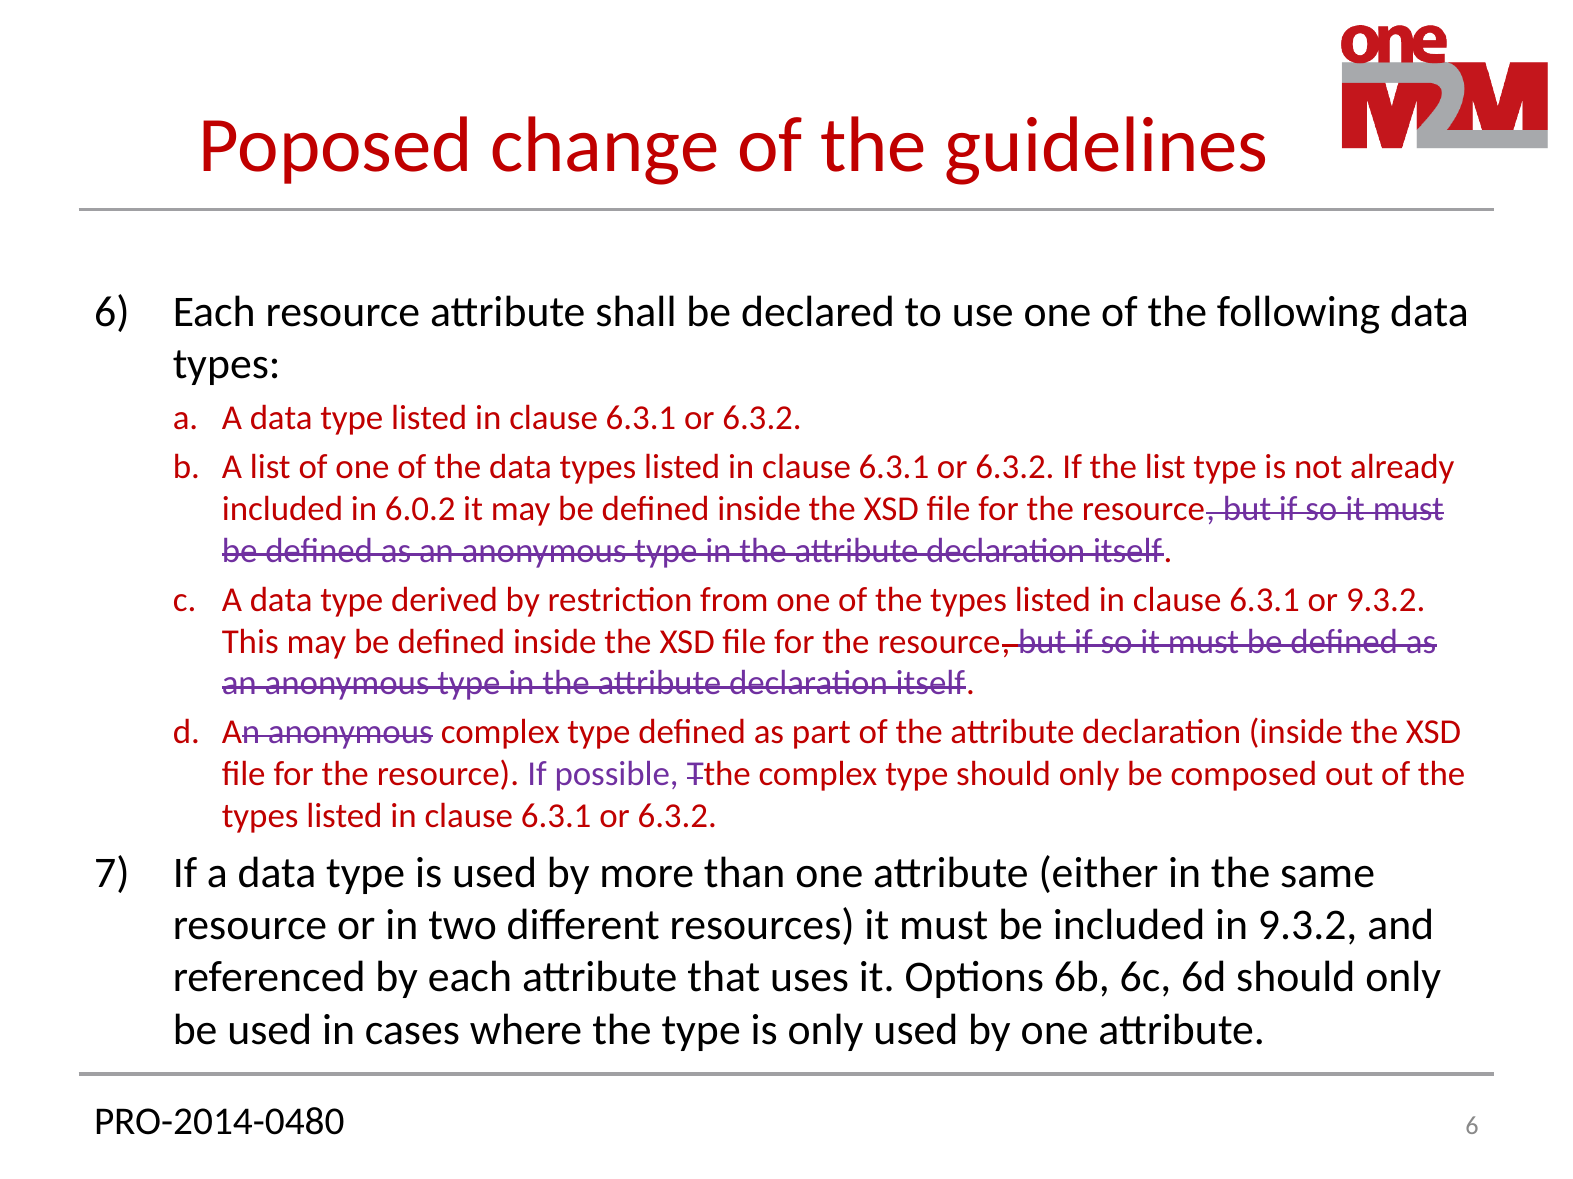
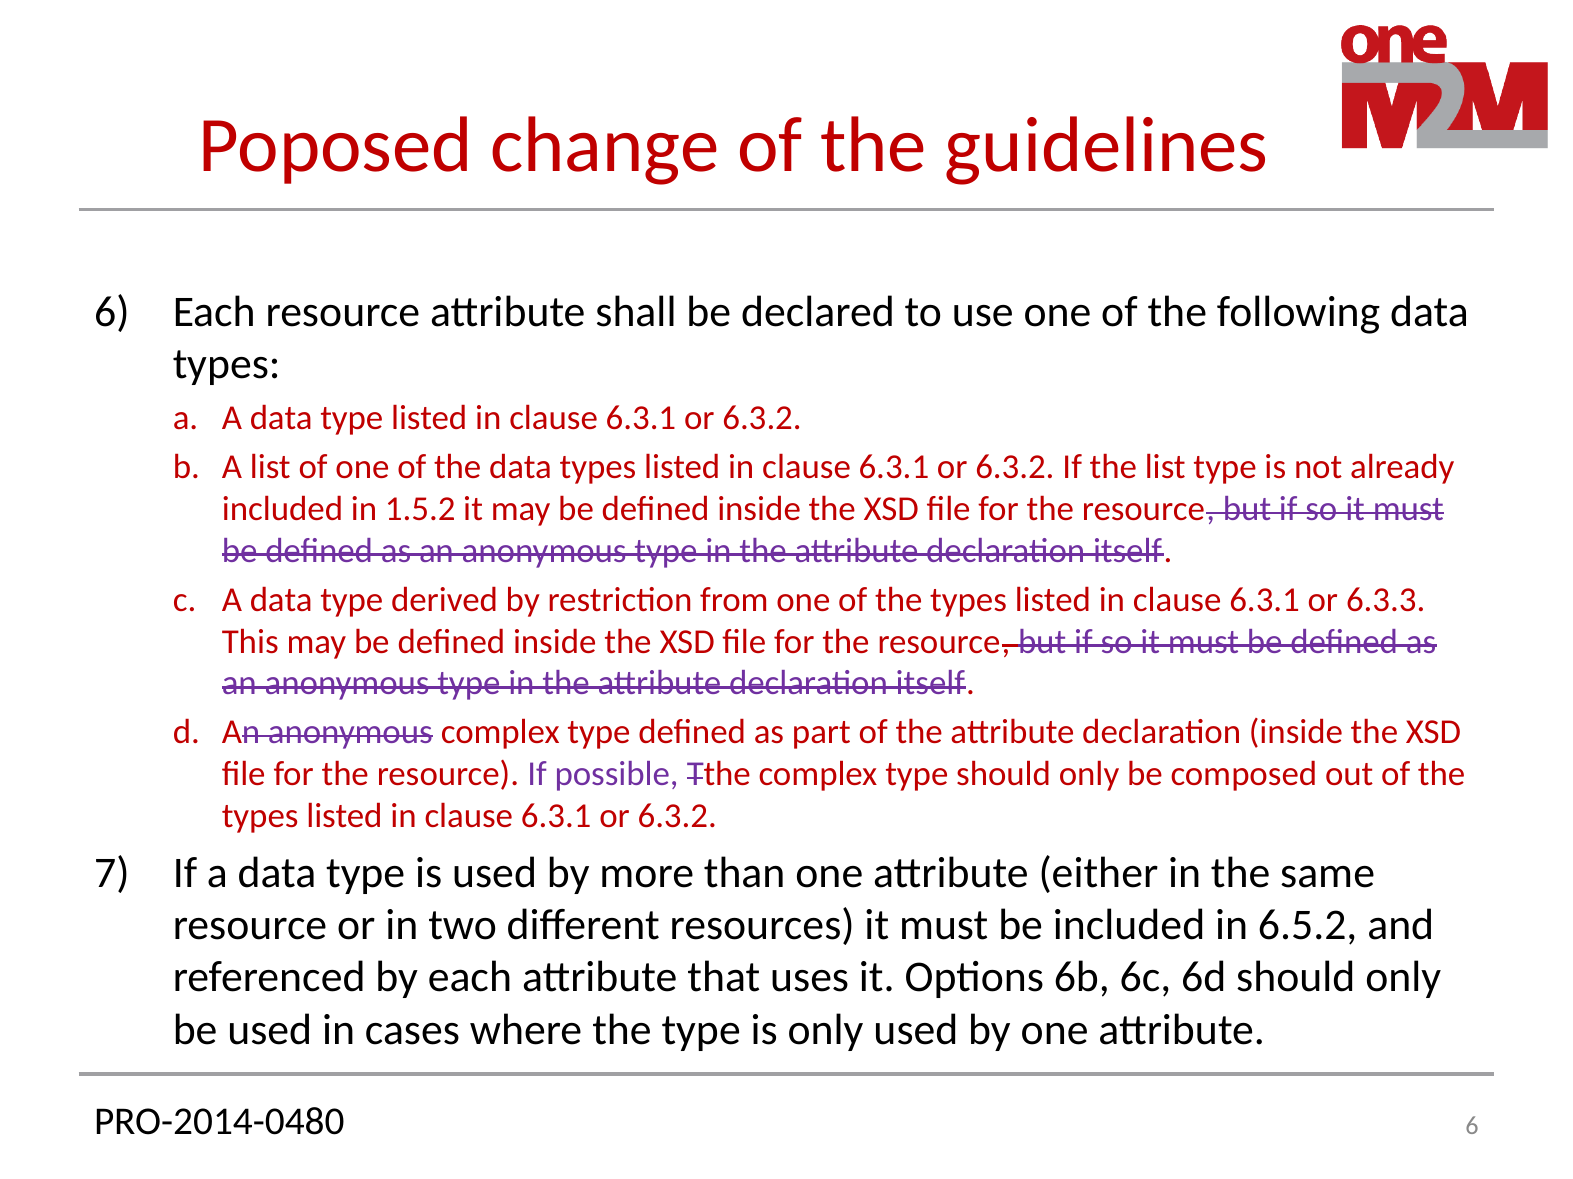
6.0.2: 6.0.2 -> 1.5.2
or 9.3.2: 9.3.2 -> 6.3.3
in 9.3.2: 9.3.2 -> 6.5.2
